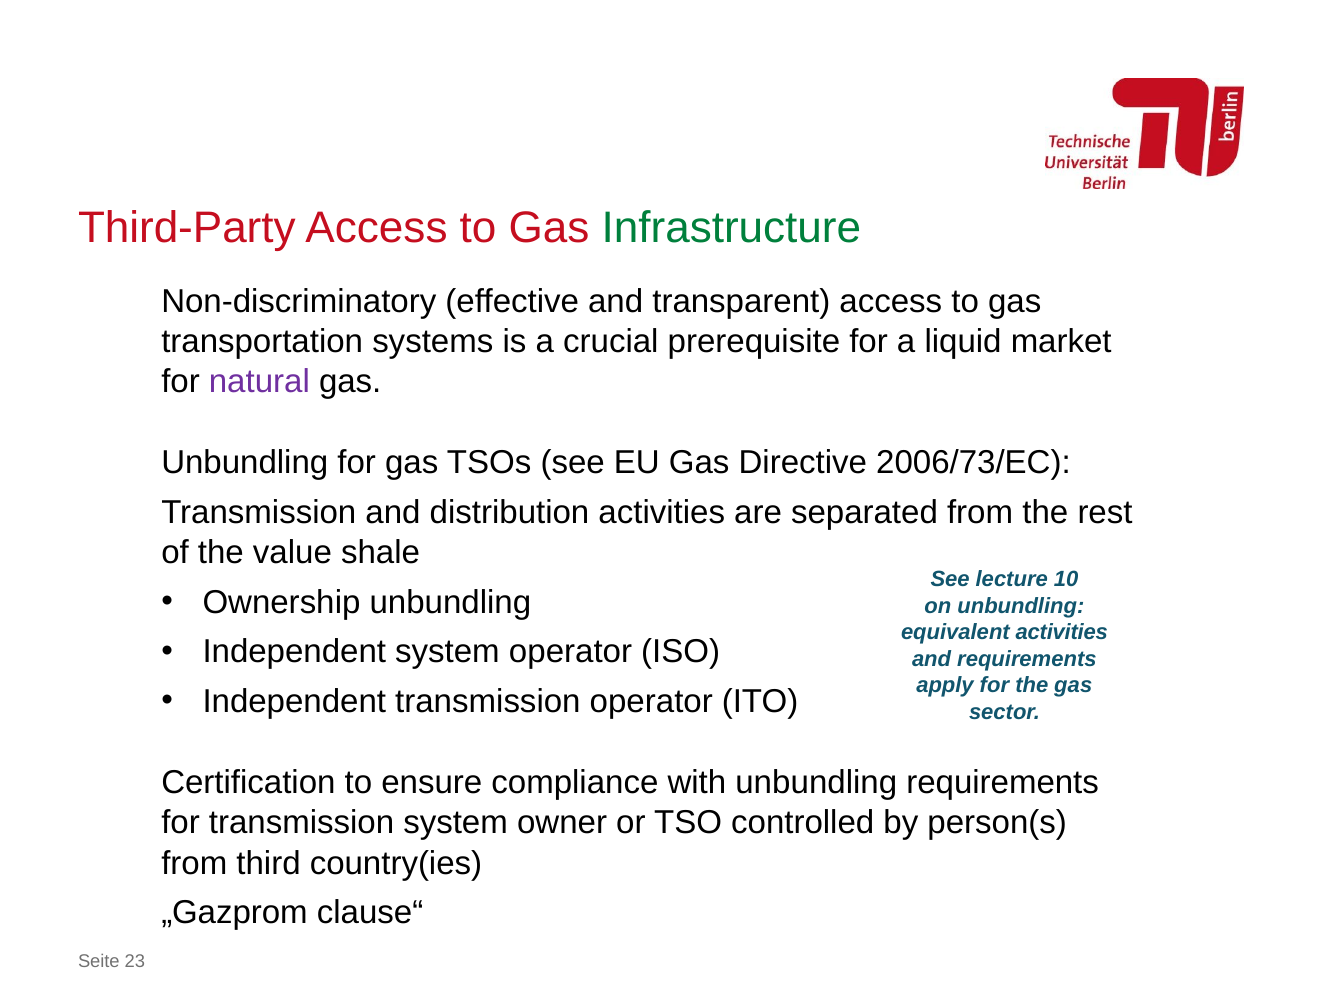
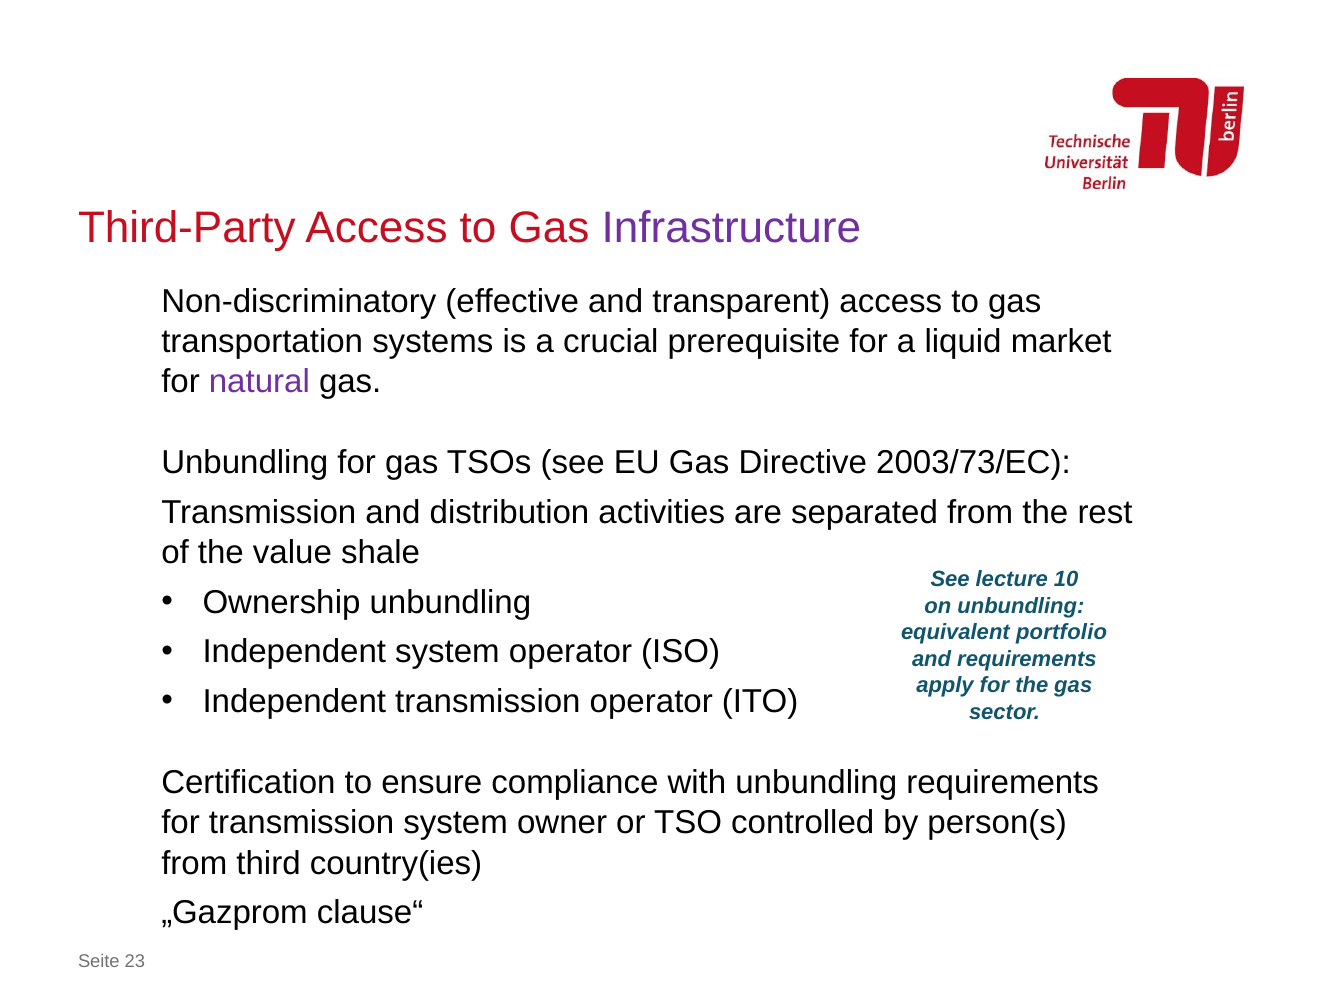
Infrastructure colour: green -> purple
2006/73/EC: 2006/73/EC -> 2003/73/EC
equivalent activities: activities -> portfolio
